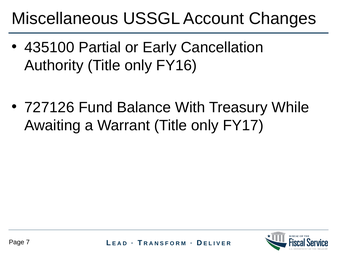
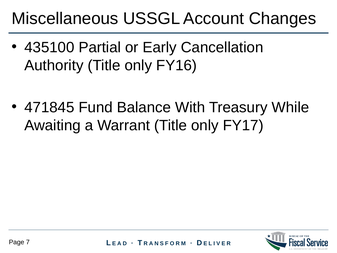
727126: 727126 -> 471845
